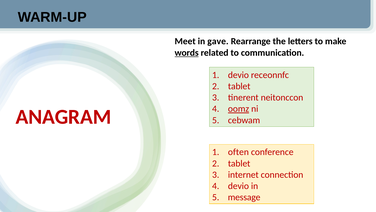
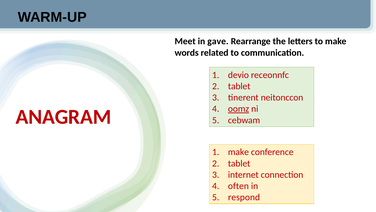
words underline: present -> none
often at (238, 152): often -> make
devio at (238, 186): devio -> often
message: message -> respond
